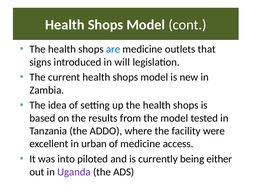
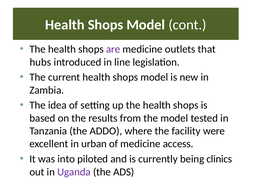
are colour: blue -> purple
signs: signs -> hubs
will: will -> line
either: either -> clinics
